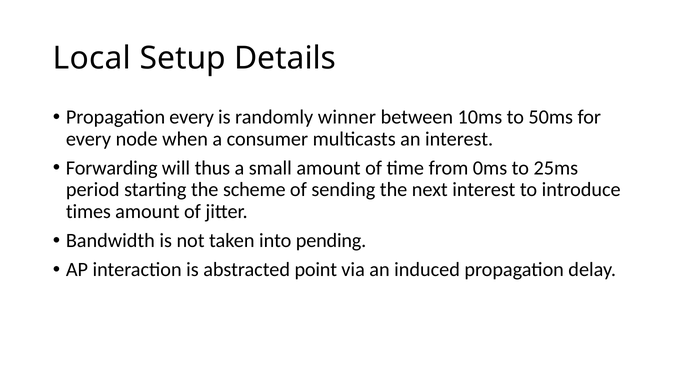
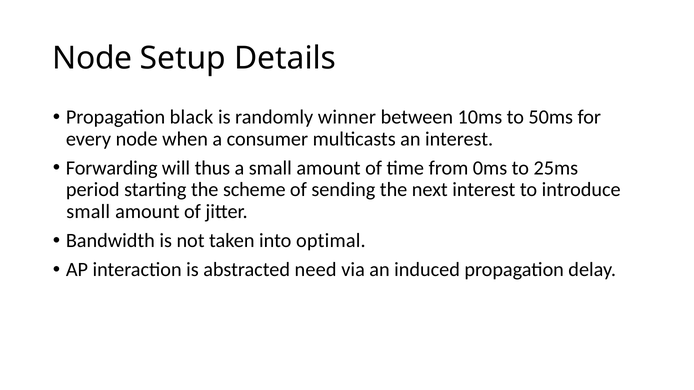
Local at (92, 58): Local -> Node
Propagation every: every -> black
times at (88, 212): times -> small
pending: pending -> optimal
point: point -> need
